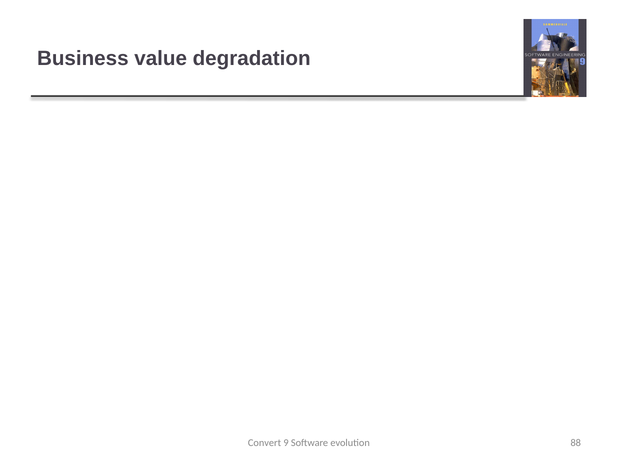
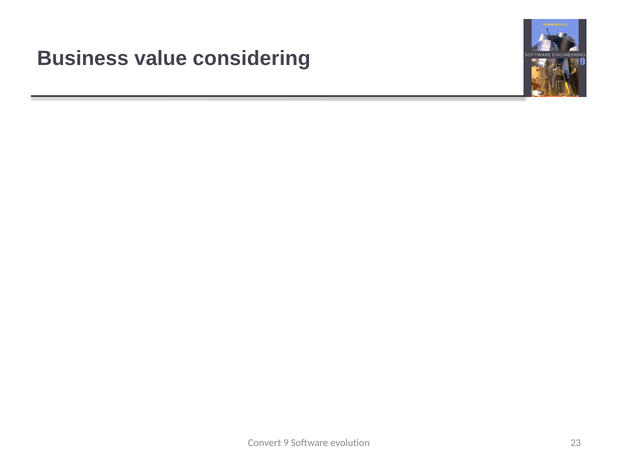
degradation: degradation -> considering
88: 88 -> 23
